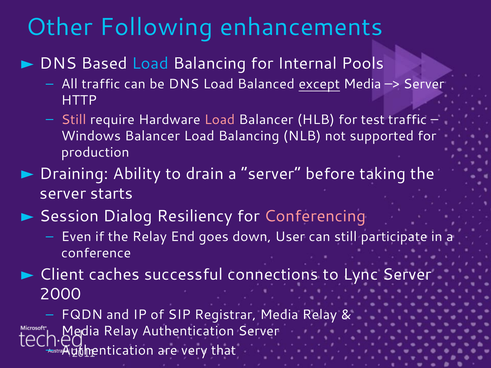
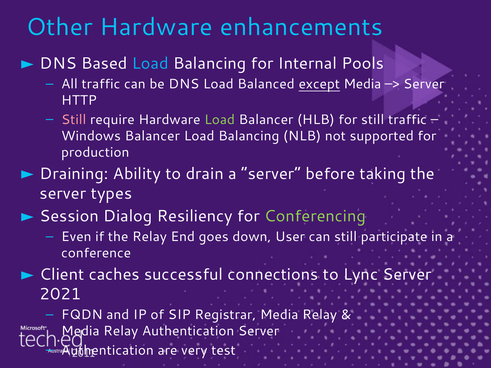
Other Following: Following -> Hardware
Load at (220, 120) colour: pink -> light green
for test: test -> still
starts: starts -> types
Conferencing colour: pink -> light green
2000: 2000 -> 2021
that: that -> test
